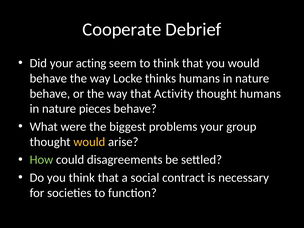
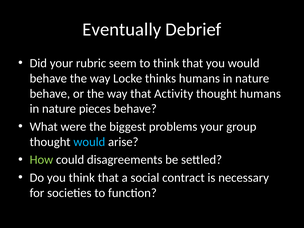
Cooperate: Cooperate -> Eventually
acting: acting -> rubric
would at (89, 142) colour: yellow -> light blue
